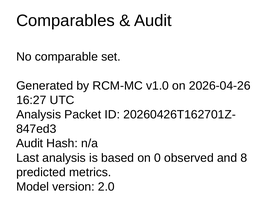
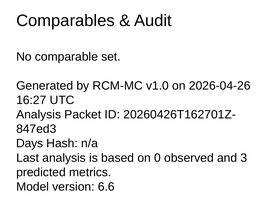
Audit at (30, 144): Audit -> Days
8: 8 -> 3
2.0: 2.0 -> 6.6
